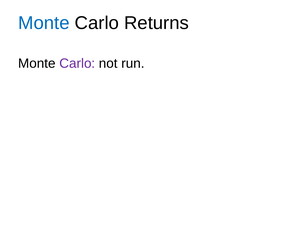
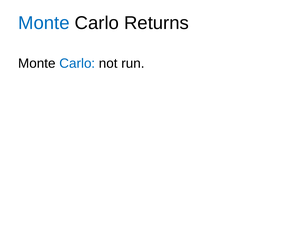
Carlo at (77, 64) colour: purple -> blue
